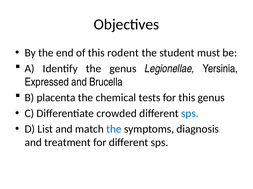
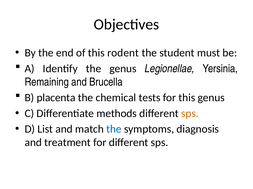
Expressed: Expressed -> Remaining
crowded: crowded -> methods
sps at (190, 114) colour: blue -> orange
